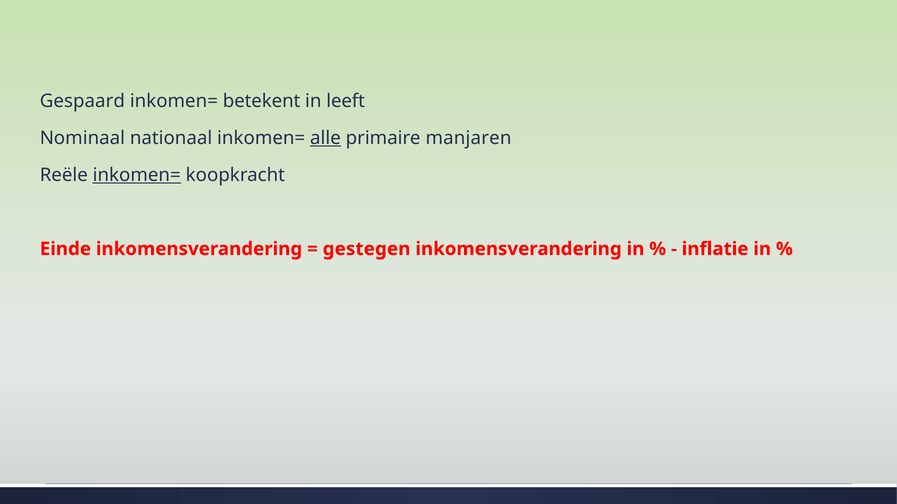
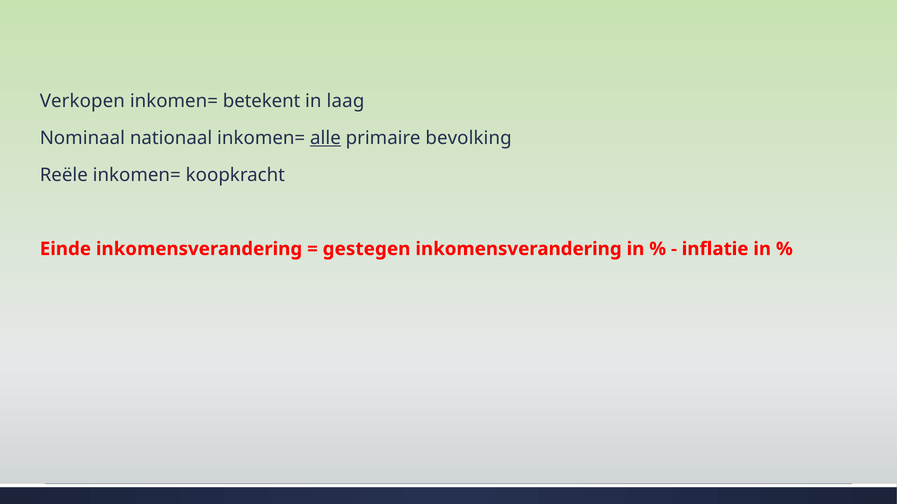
Gespaard: Gespaard -> Verkopen
leeft: leeft -> laag
manjaren: manjaren -> bevolking
inkomen= at (137, 175) underline: present -> none
